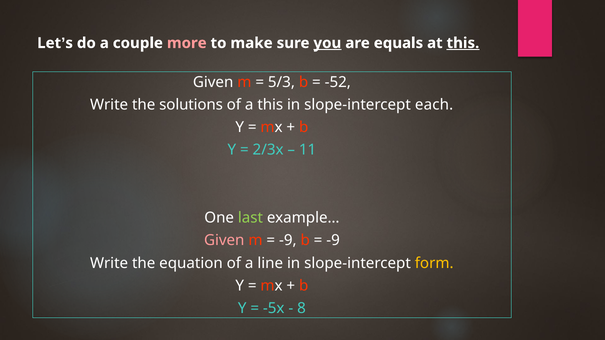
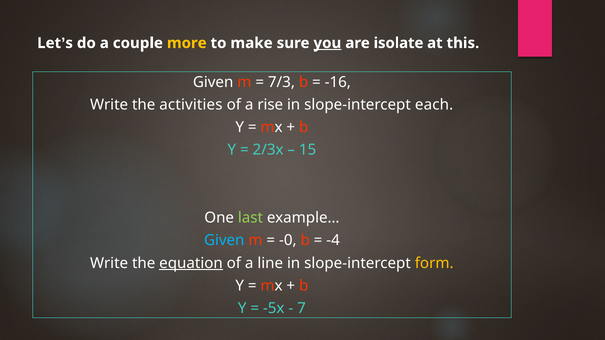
more colour: pink -> yellow
equals: equals -> isolate
this at (463, 43) underline: present -> none
5/3: 5/3 -> 7/3
-52: -52 -> -16
solutions: solutions -> activities
a this: this -> rise
11: 11 -> 15
Given at (224, 241) colour: pink -> light blue
-9 at (288, 241): -9 -> -0
-9 at (333, 241): -9 -> -4
equation underline: none -> present
8: 8 -> 7
